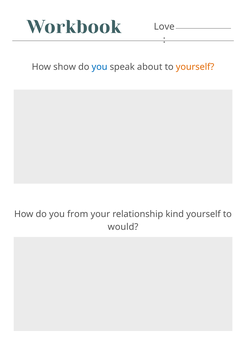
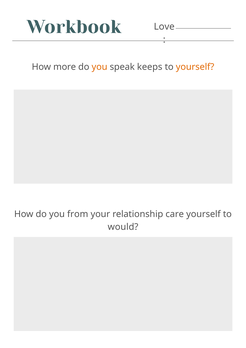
show: show -> more
you at (100, 67) colour: blue -> orange
about: about -> keeps
kind: kind -> care
